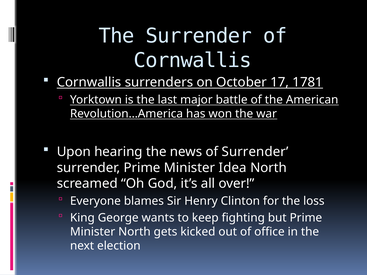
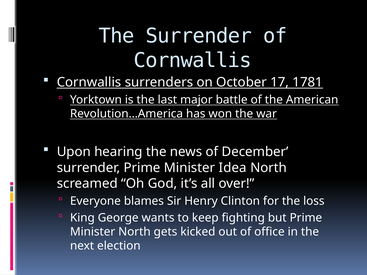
of Surrender: Surrender -> December
